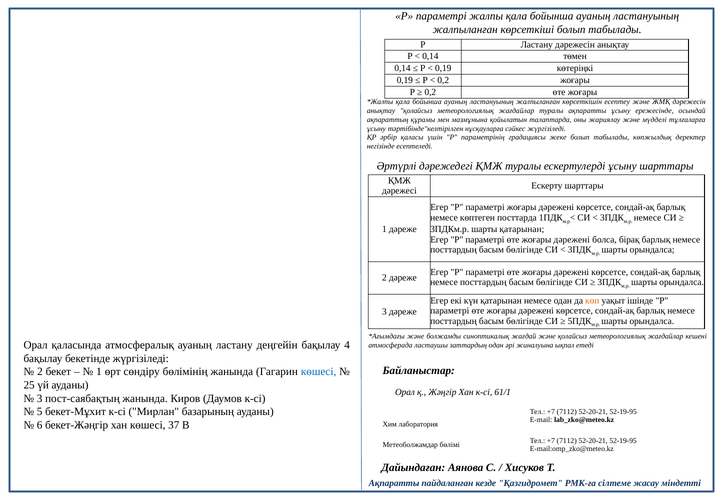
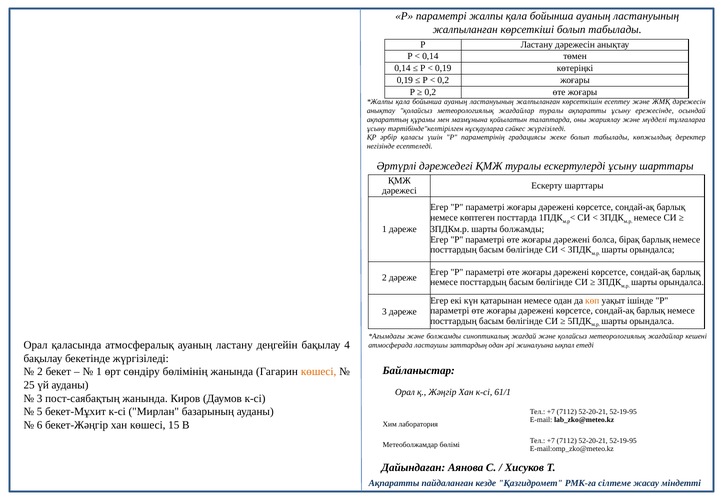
шарты қатарынан: қатарынан -> болжамды
көшесі at (319, 372) colour: blue -> orange
37: 37 -> 15
